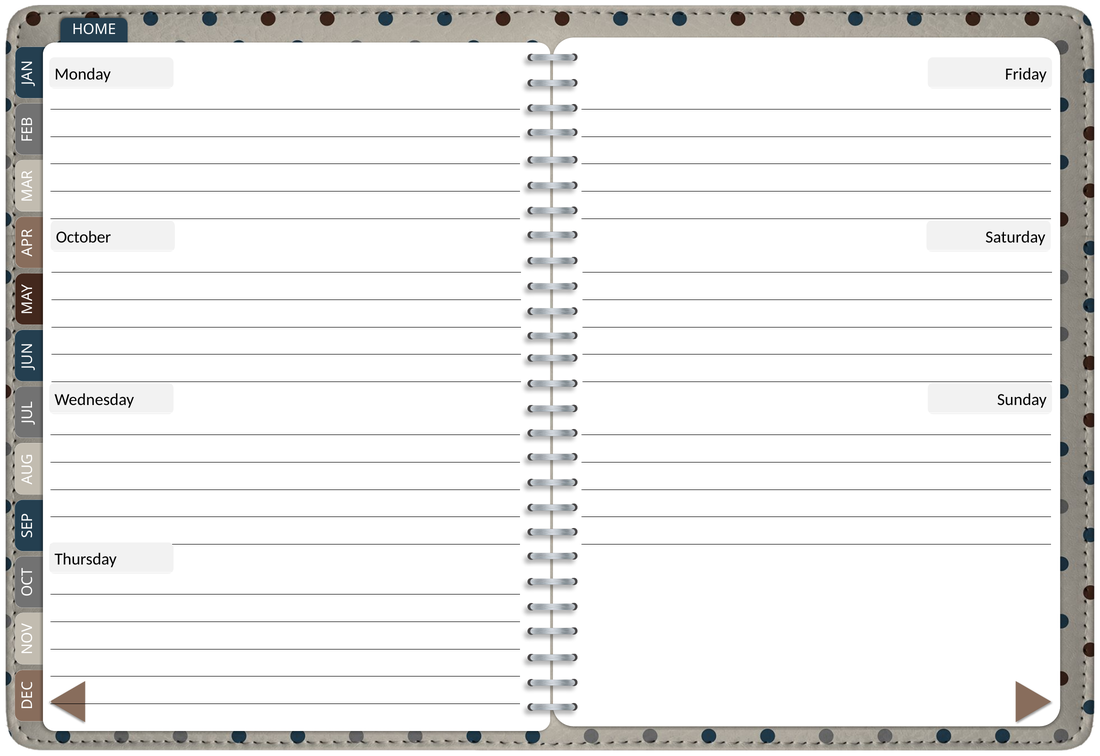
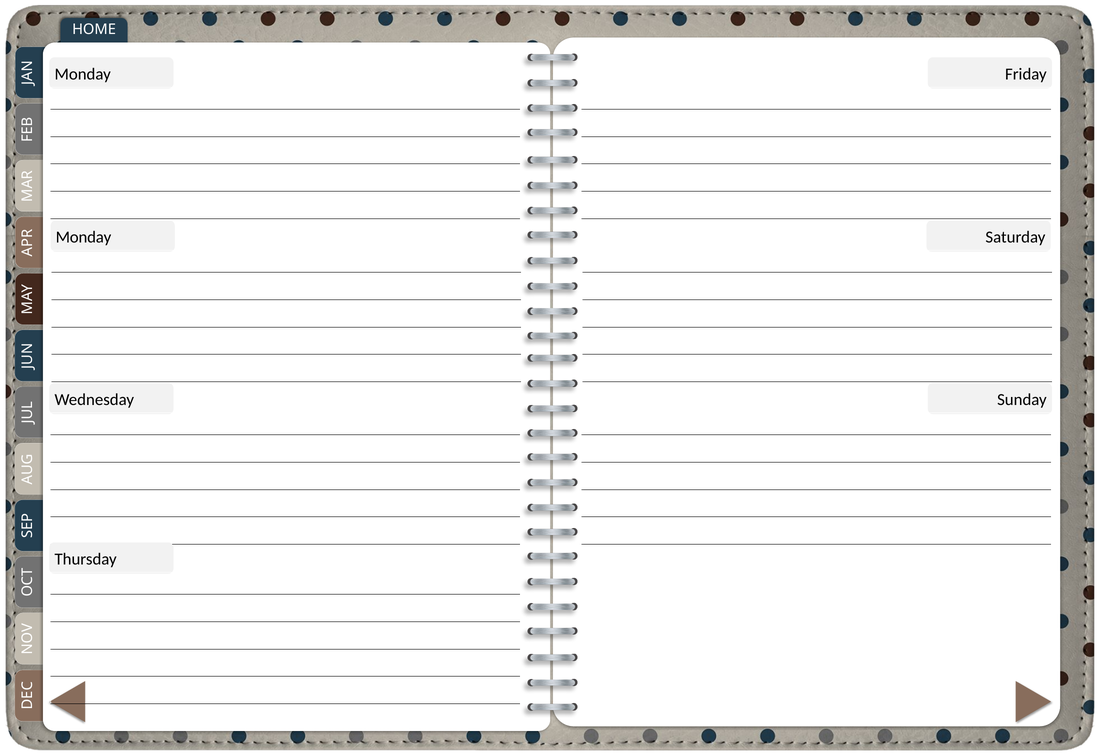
October at (83, 237): October -> Monday
